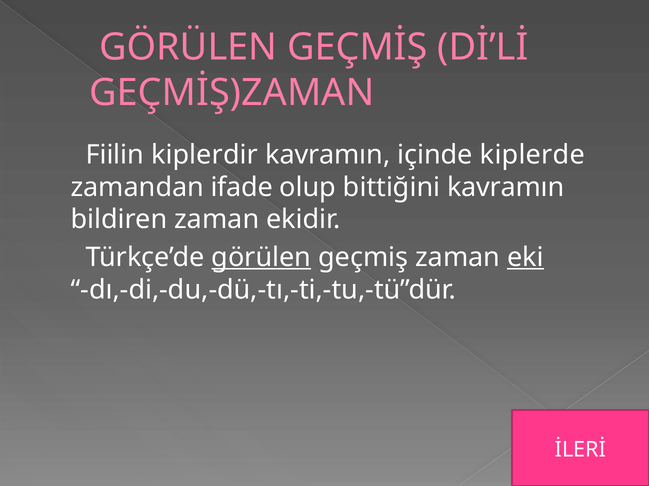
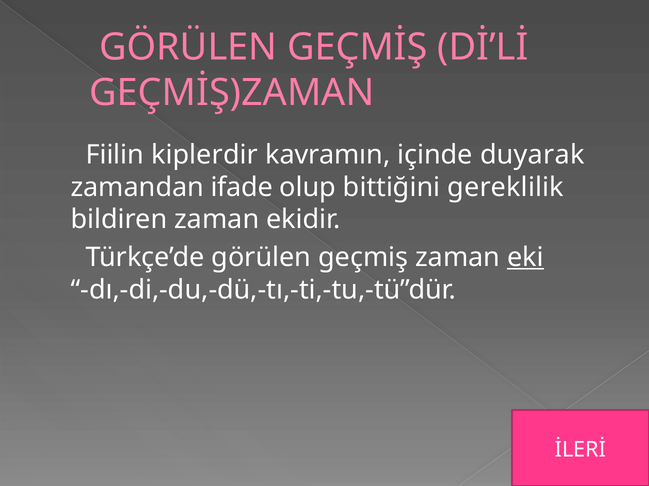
kiplerde: kiplerde -> duyarak
bittiğini kavramın: kavramın -> gereklilik
görülen at (261, 258) underline: present -> none
